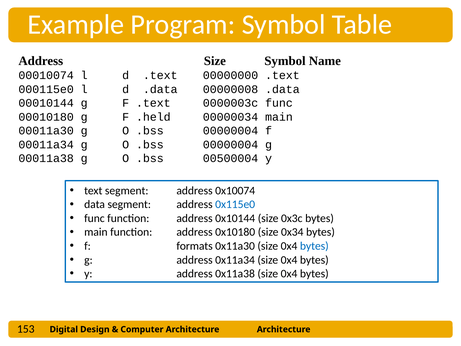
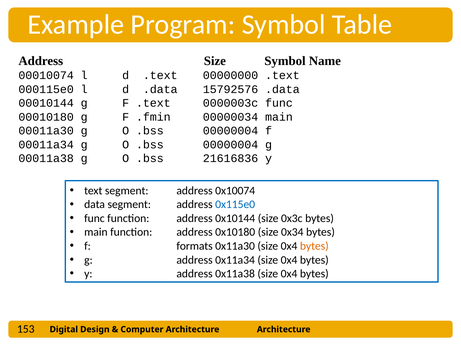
00000008: 00000008 -> 15792576
.held: .held -> .fmin
00500004: 00500004 -> 21616836
bytes at (314, 246) colour: blue -> orange
